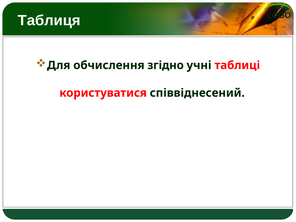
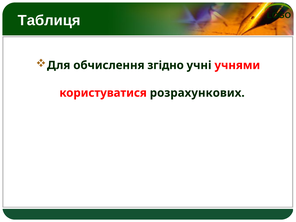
таблиці: таблиці -> учнями
співвіднесений: співвіднесений -> розрахункових
